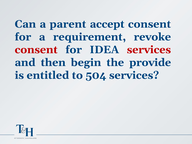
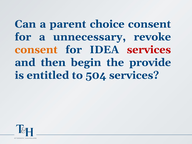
accept: accept -> choice
requirement: requirement -> unnecessary
consent at (36, 50) colour: red -> orange
